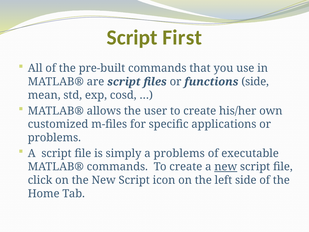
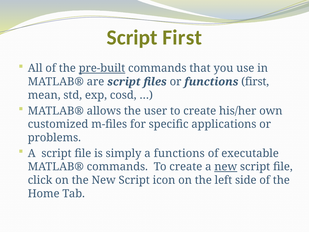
pre-built underline: none -> present
functions side: side -> first
a problems: problems -> functions
